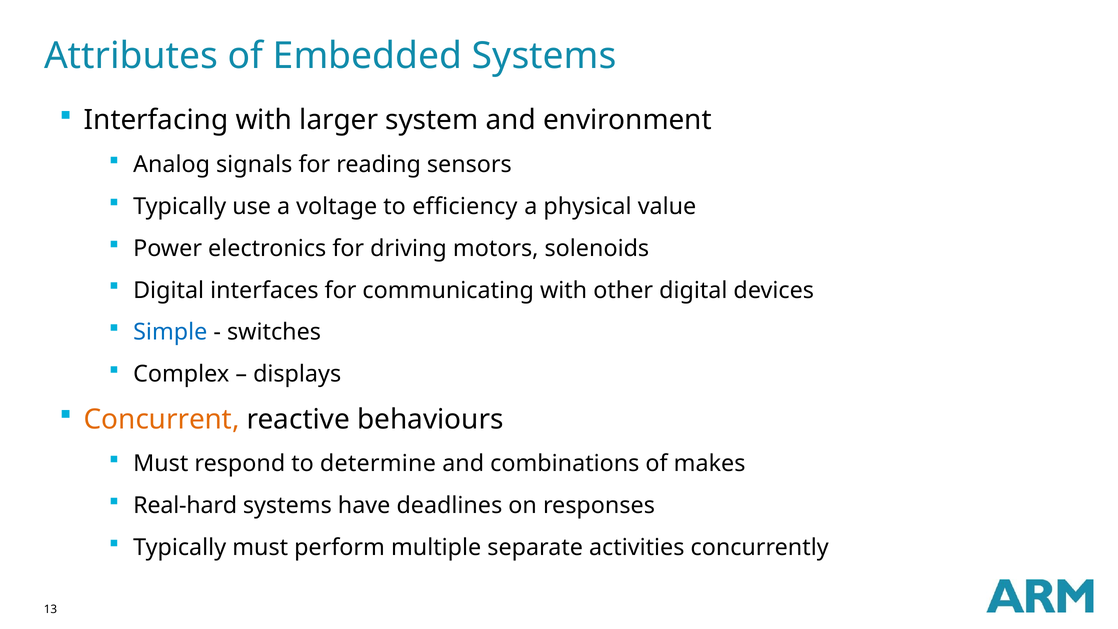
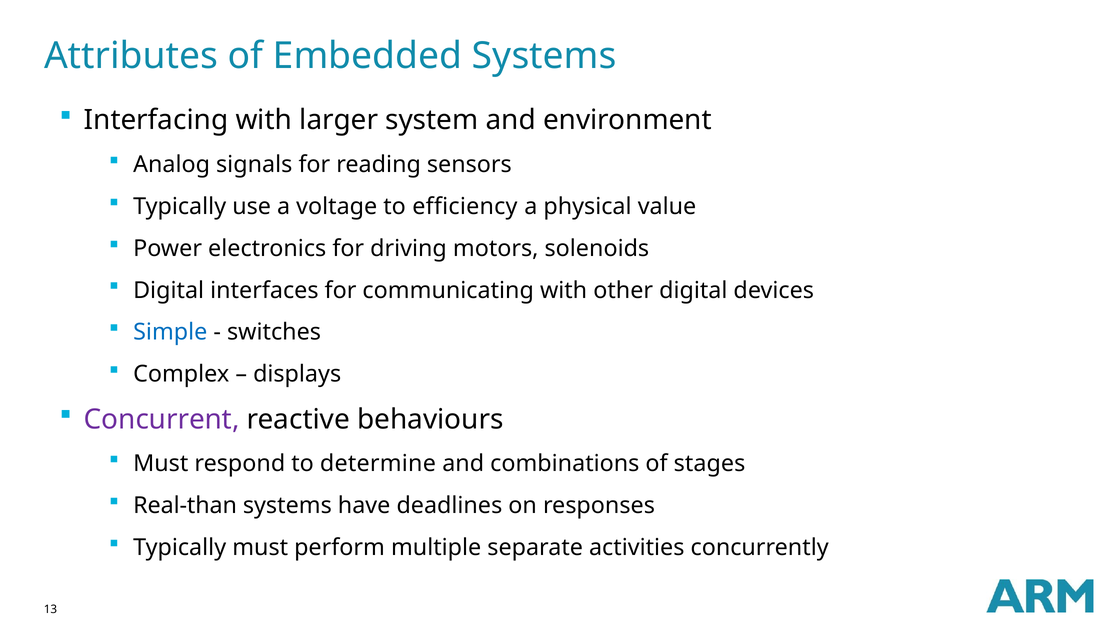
Concurrent colour: orange -> purple
makes: makes -> stages
Real-hard: Real-hard -> Real-than
